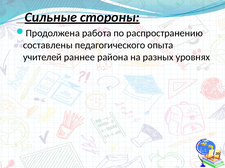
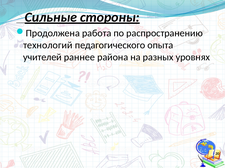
составлены: составлены -> технологий
